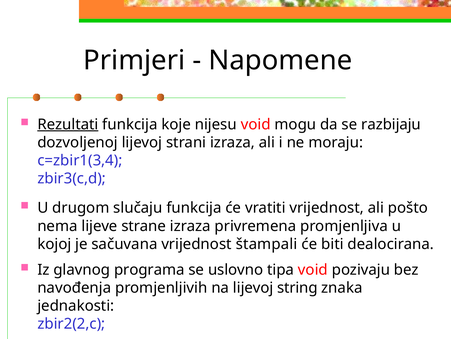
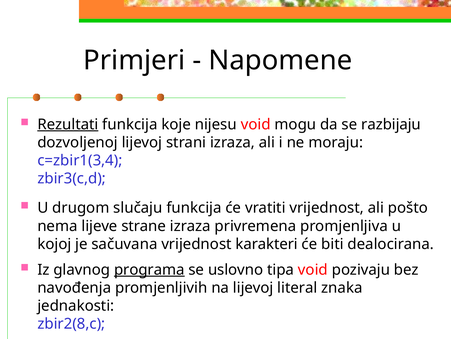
štampali: štampali -> karakteri
programa underline: none -> present
string: string -> literal
zbir2(2,c: zbir2(2,c -> zbir2(8,c
